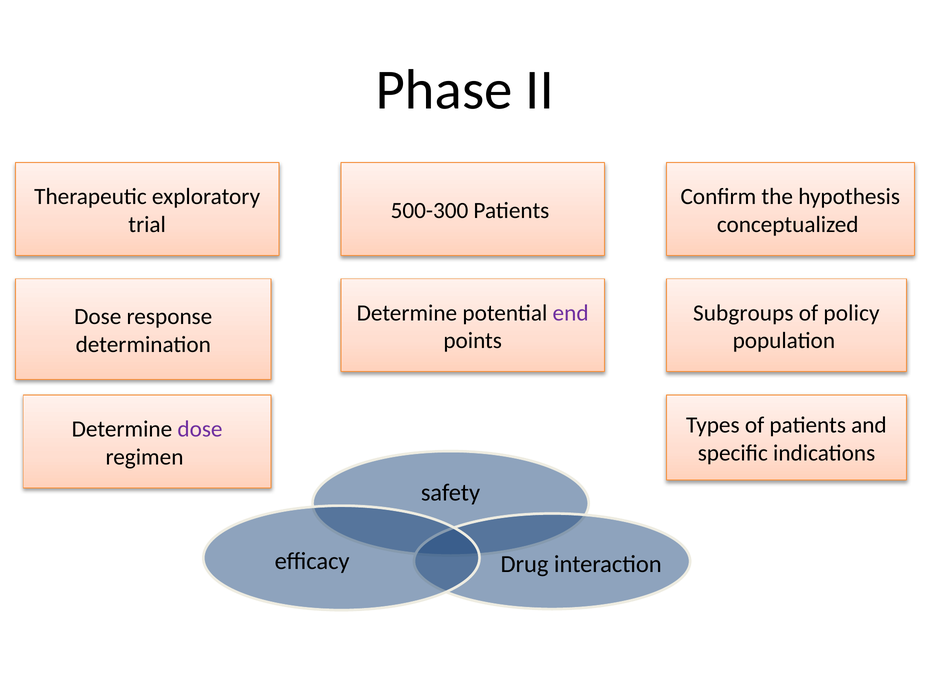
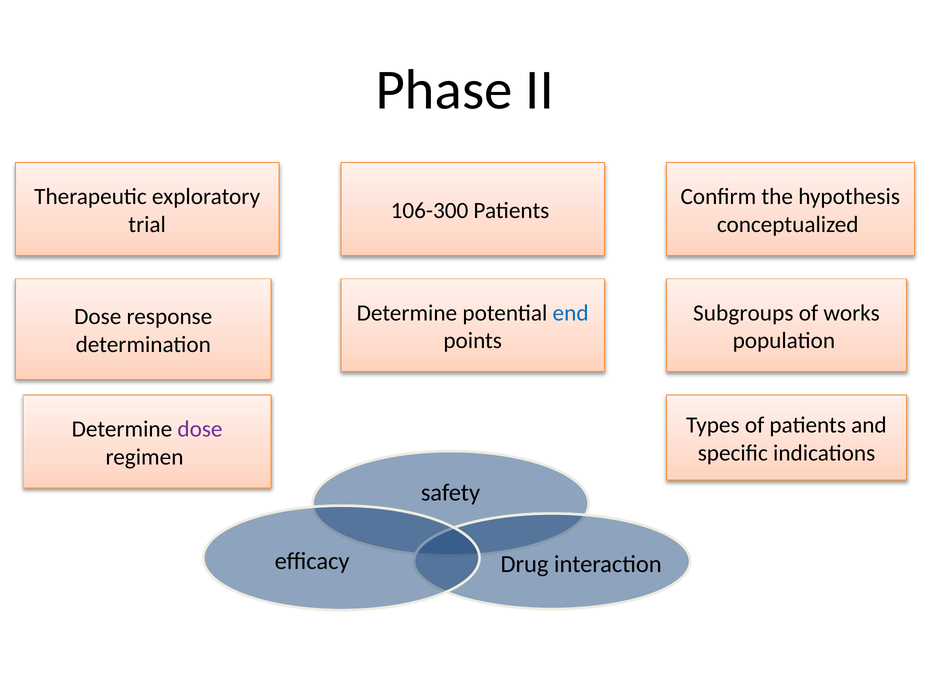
500-300: 500-300 -> 106-300
end colour: purple -> blue
policy: policy -> works
